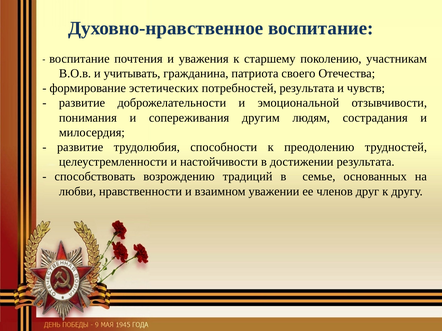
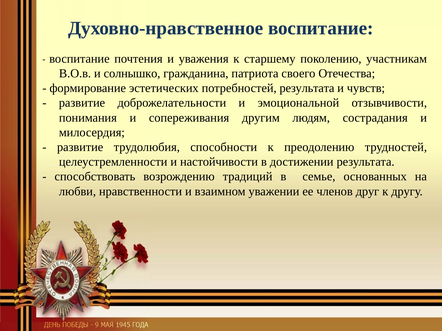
учитывать: учитывать -> солнышко
